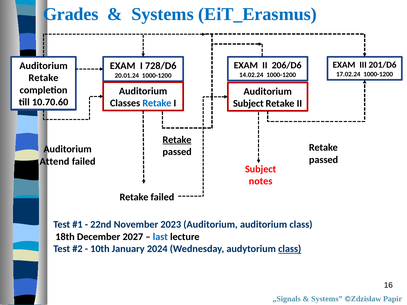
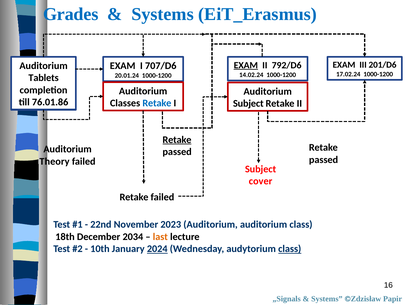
EXAM at (246, 65) underline: none -> present
206/D6: 206/D6 -> 792/D6
728/D6: 728/D6 -> 707/D6
Retake at (43, 78): Retake -> Tablets
10.70.60: 10.70.60 -> 76.01.86
Attend: Attend -> Theory
notes: notes -> cover
2027: 2027 -> 2034
last colour: blue -> orange
2024 underline: none -> present
